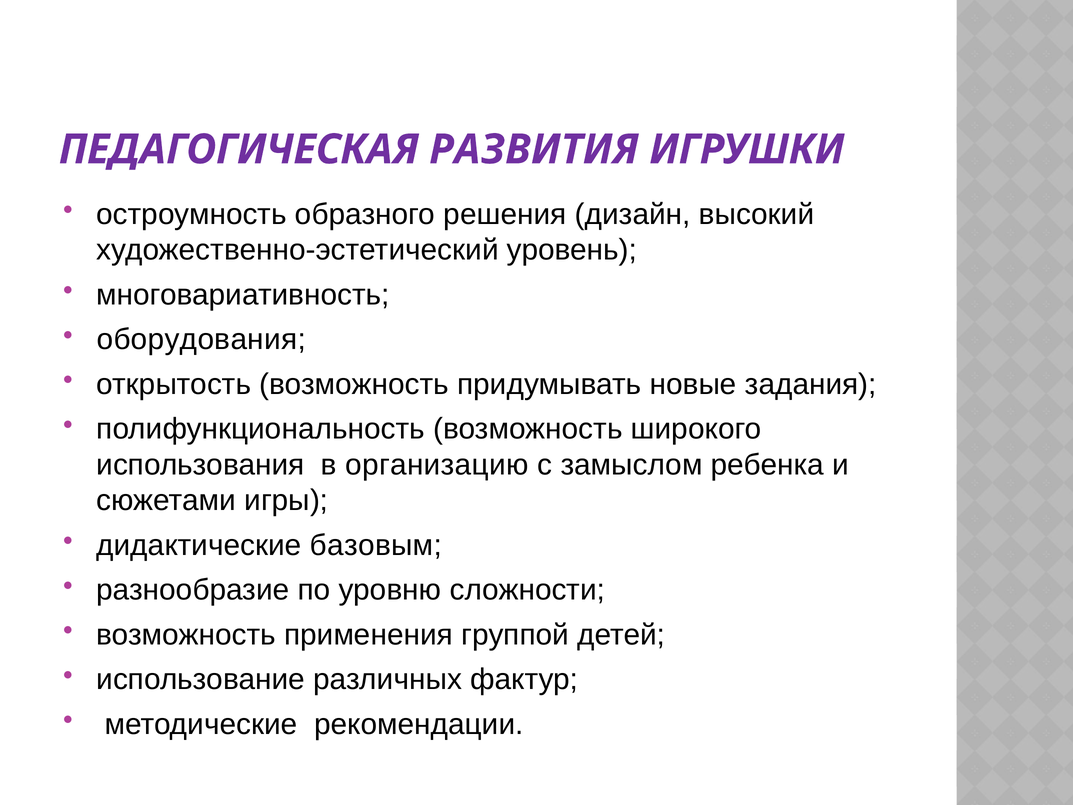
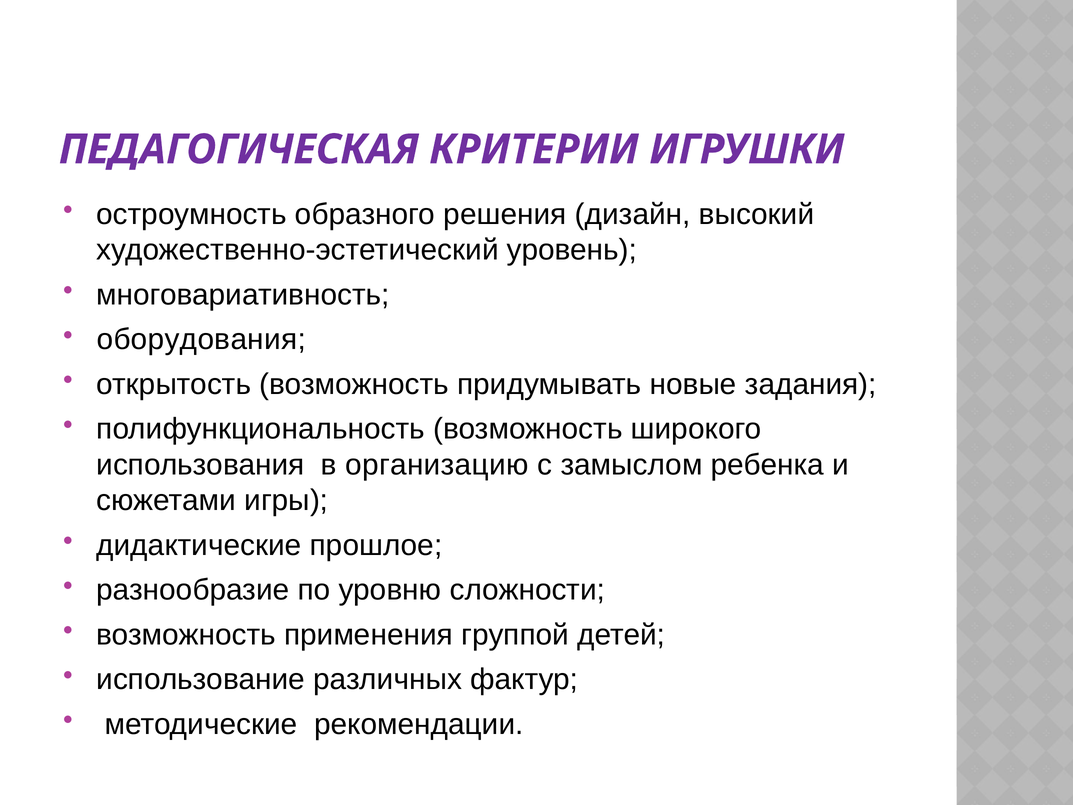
РАЗВИТИЯ: РАЗВИТИЯ -> КРИТЕРИИ
базовым: базовым -> прошлое
